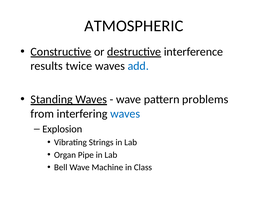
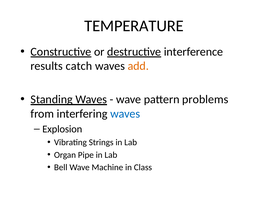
ATMOSPHERIC: ATMOSPHERIC -> TEMPERATURE
twice: twice -> catch
add colour: blue -> orange
